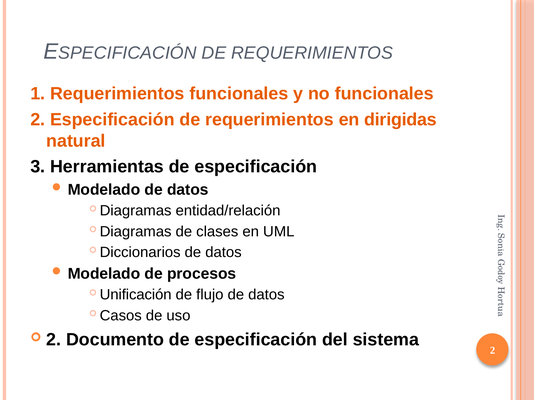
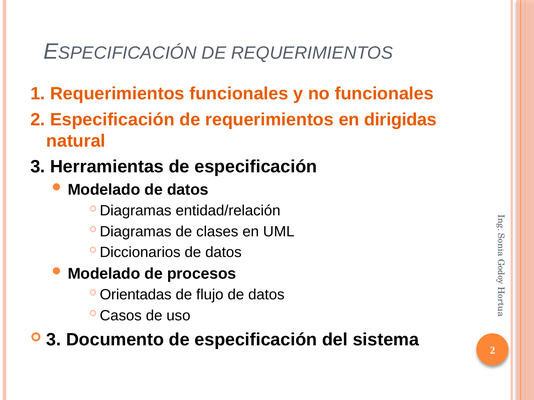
Unificación: Unificación -> Orientadas
2 at (54, 340): 2 -> 3
